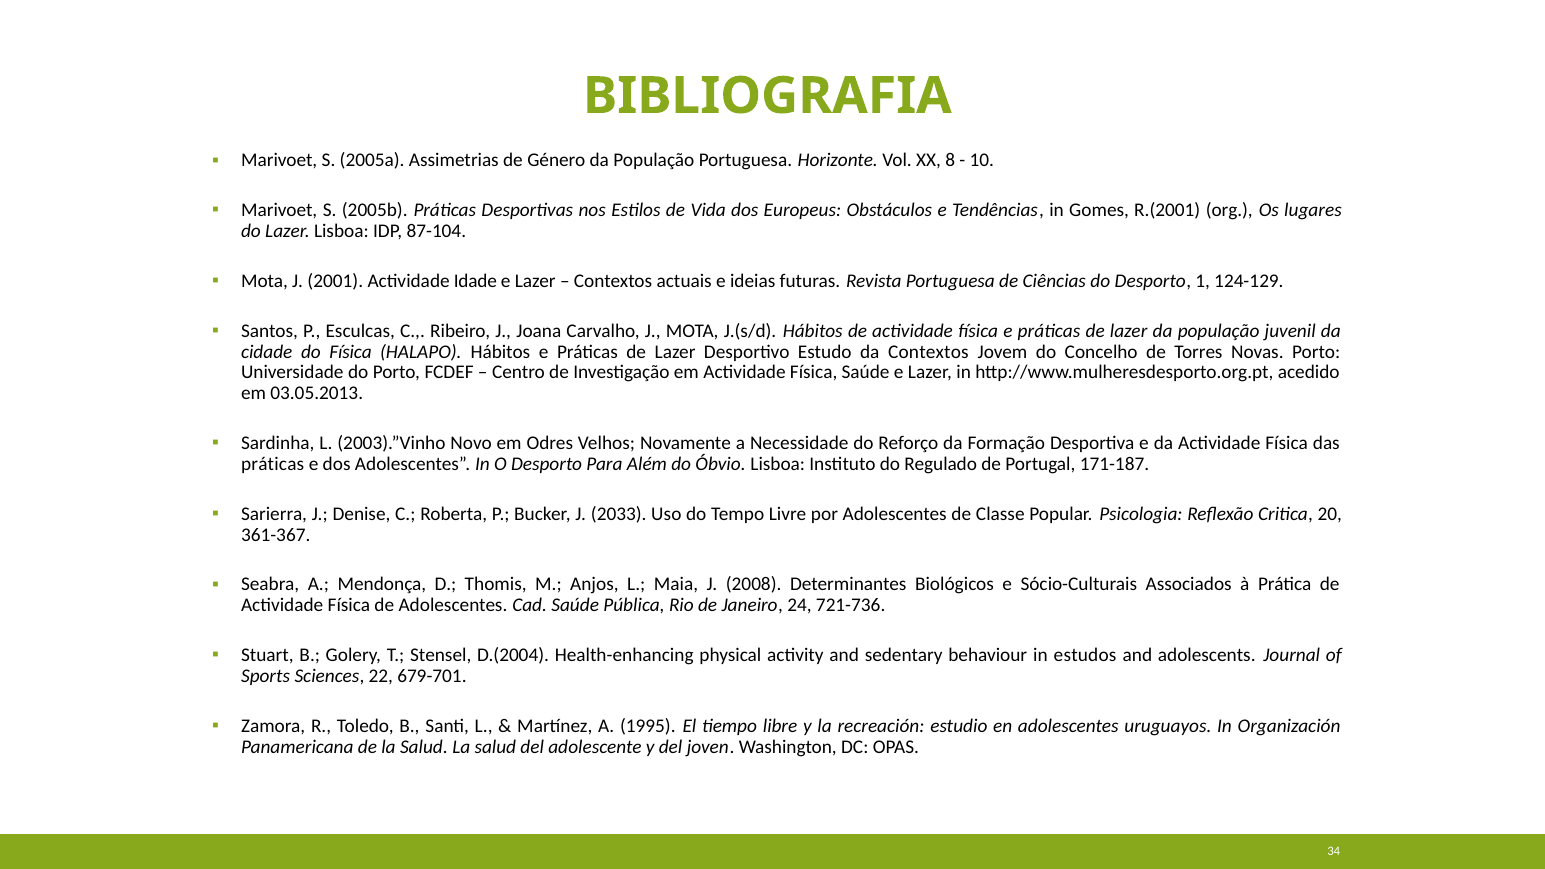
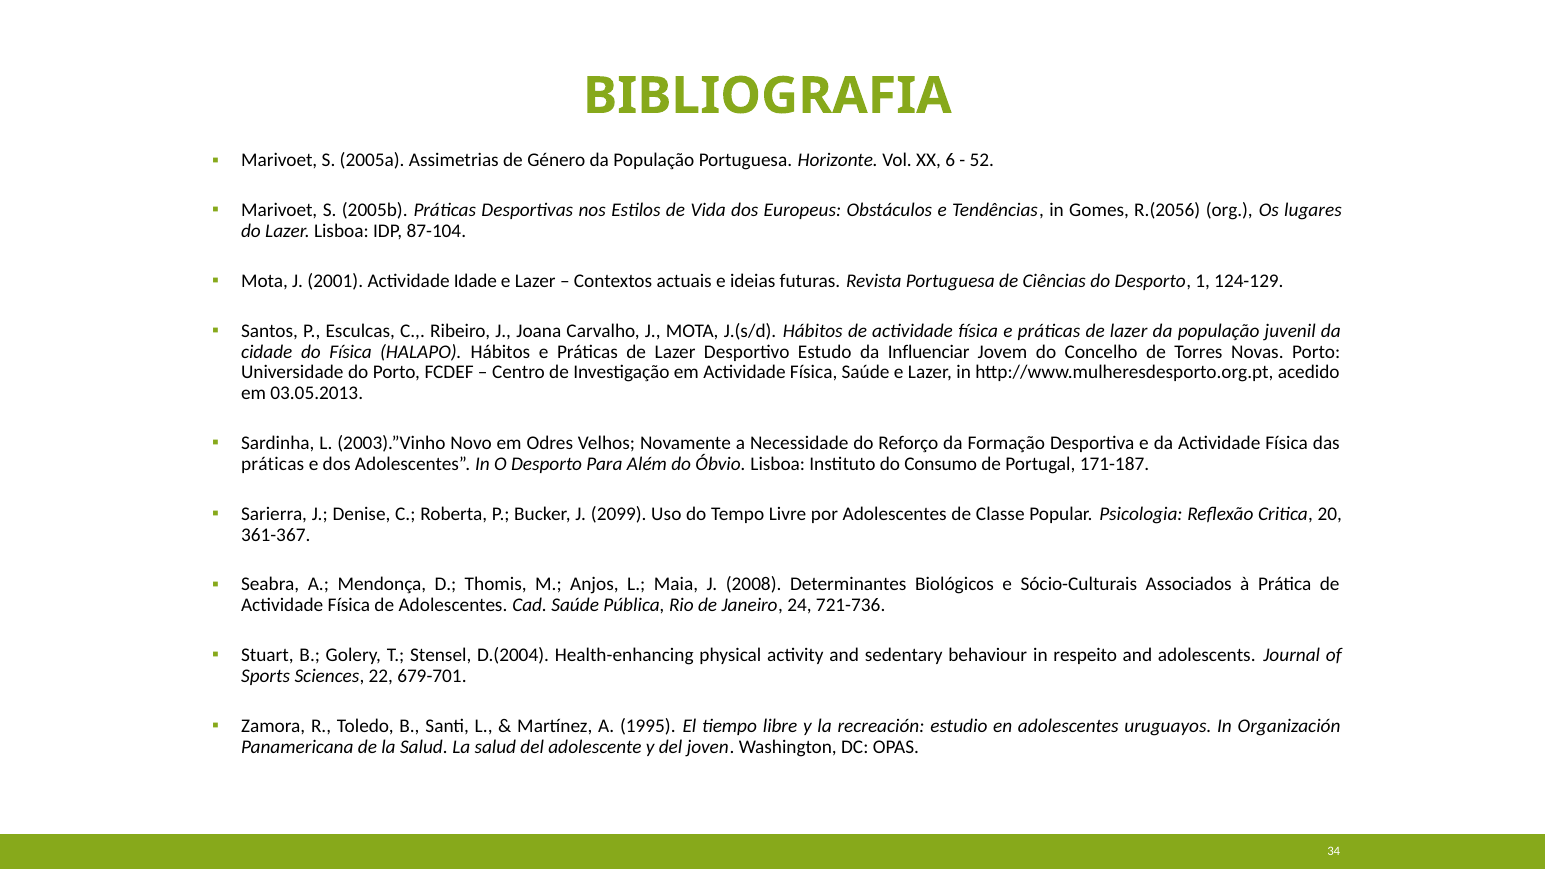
8: 8 -> 6
10: 10 -> 52
R.(2001: R.(2001 -> R.(2056
da Contextos: Contextos -> Influenciar
Regulado: Regulado -> Consumo
2033: 2033 -> 2099
estudos: estudos -> respeito
